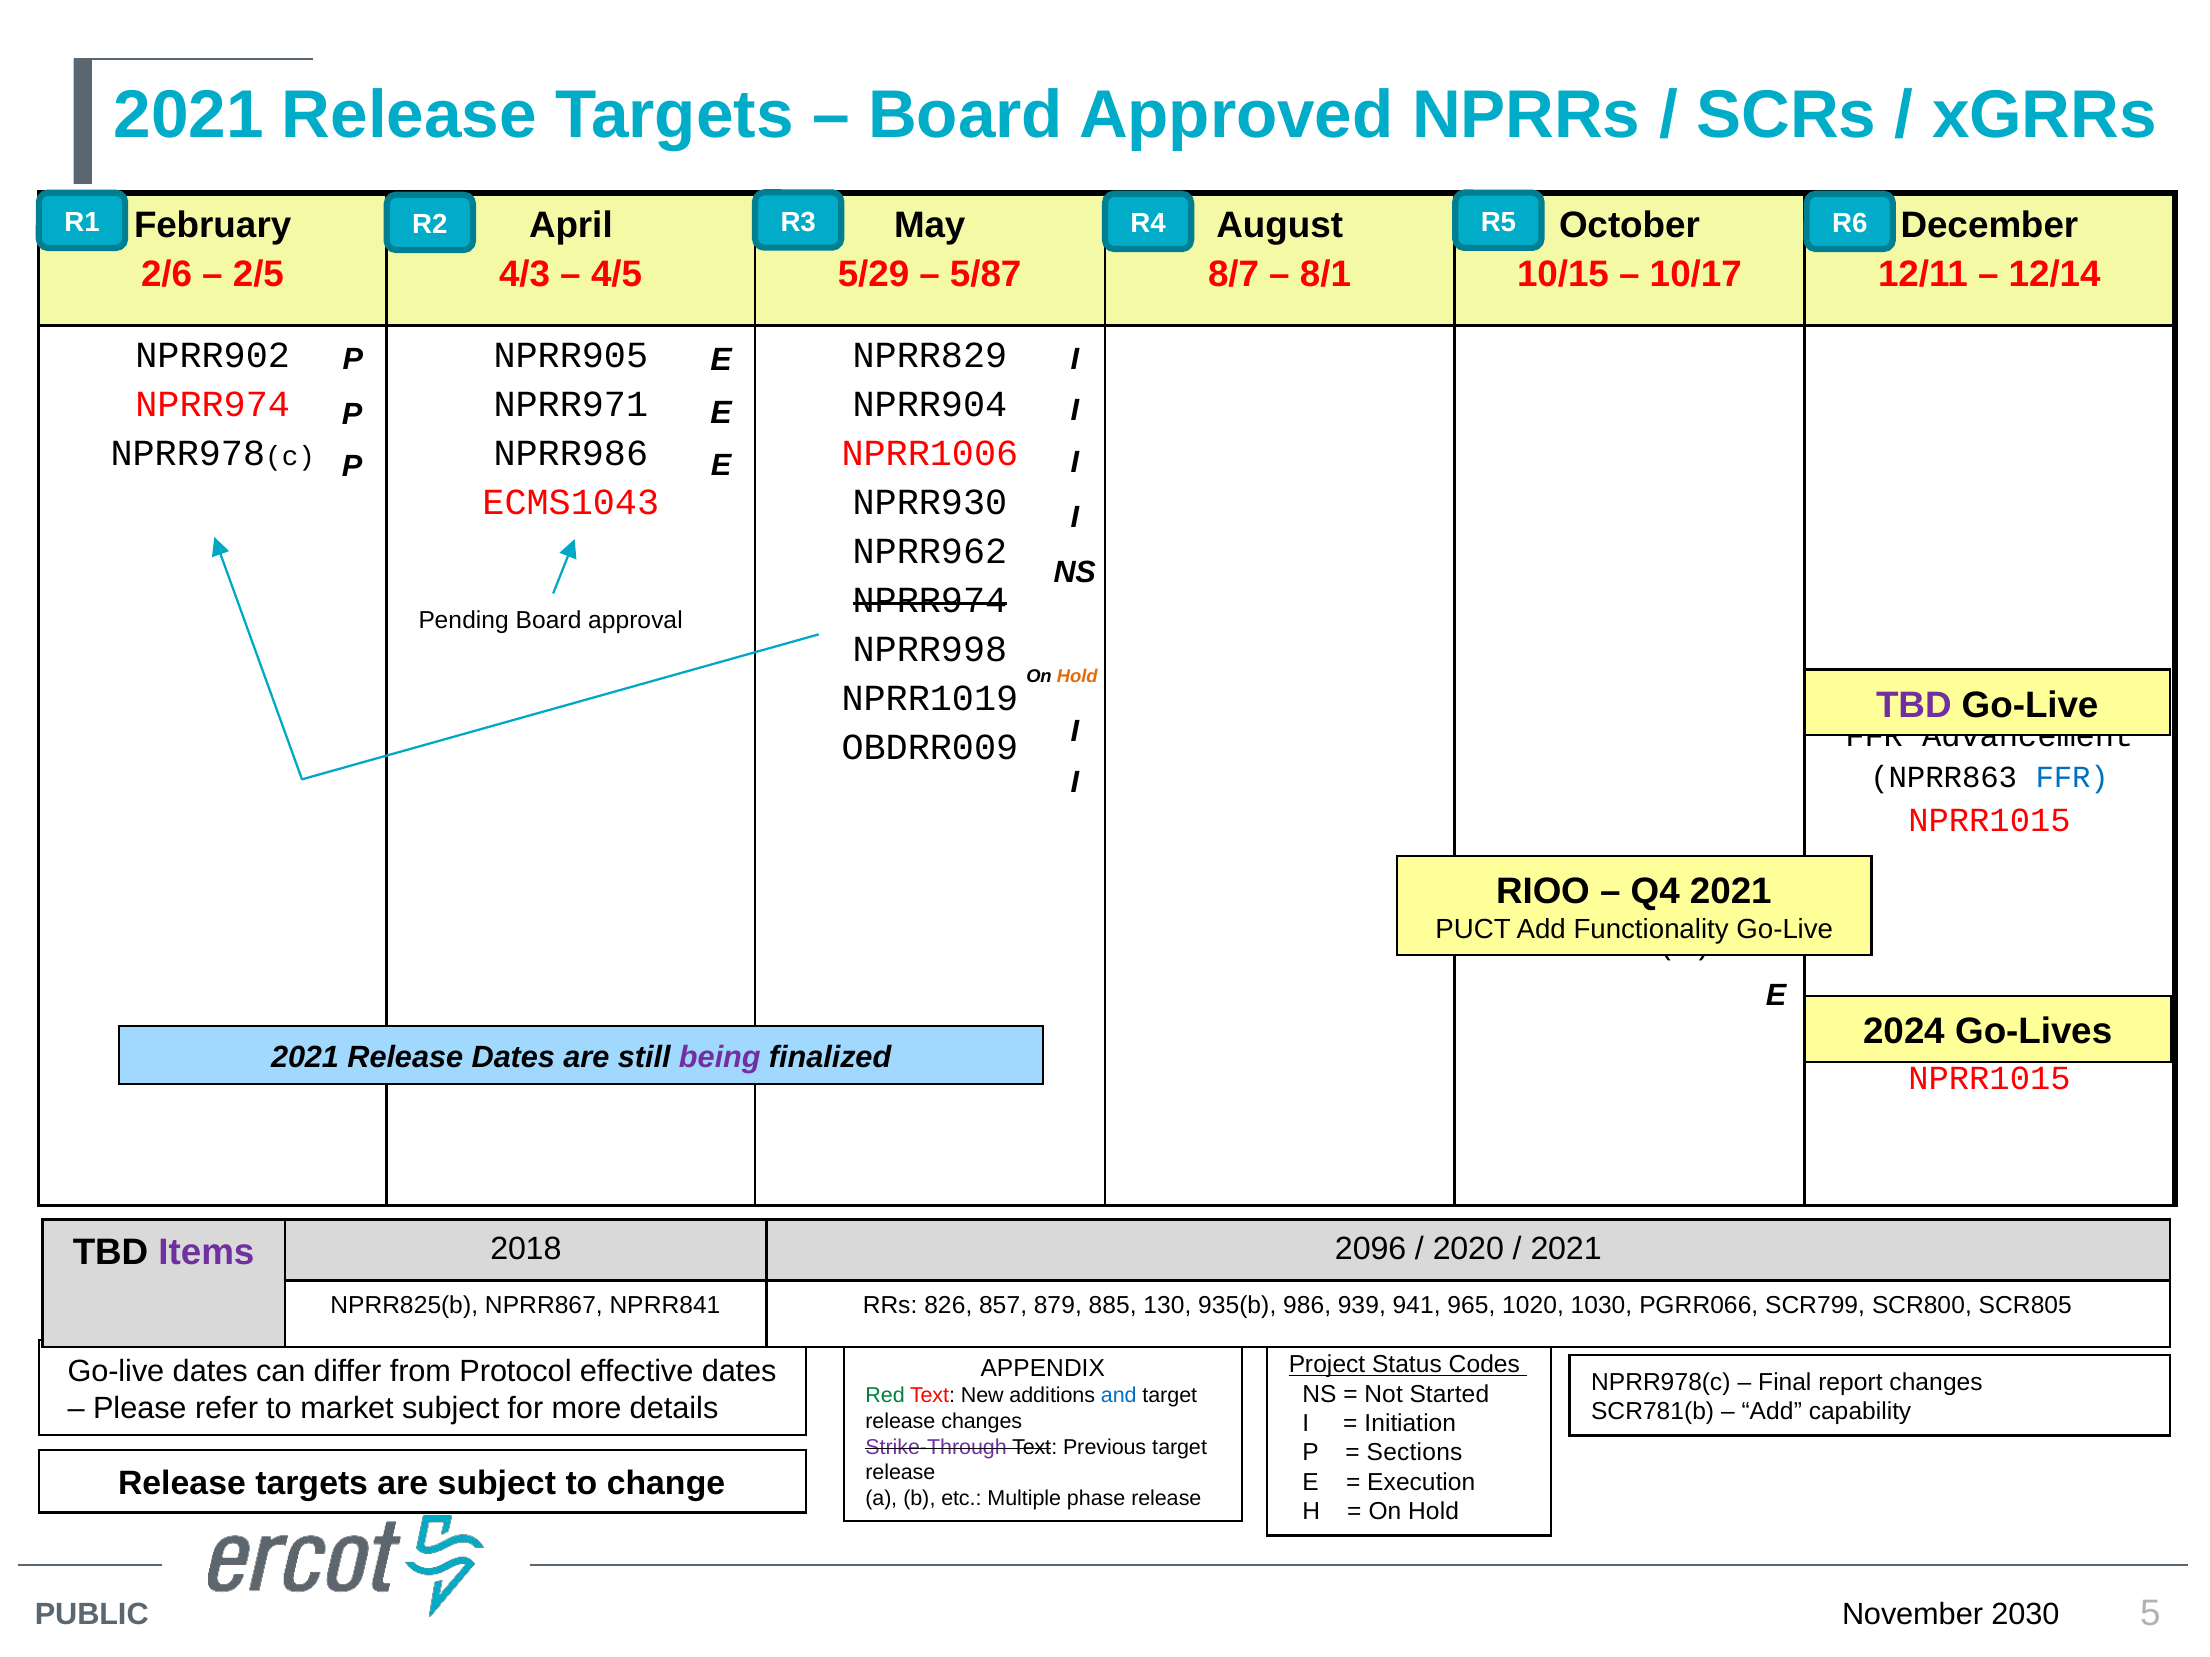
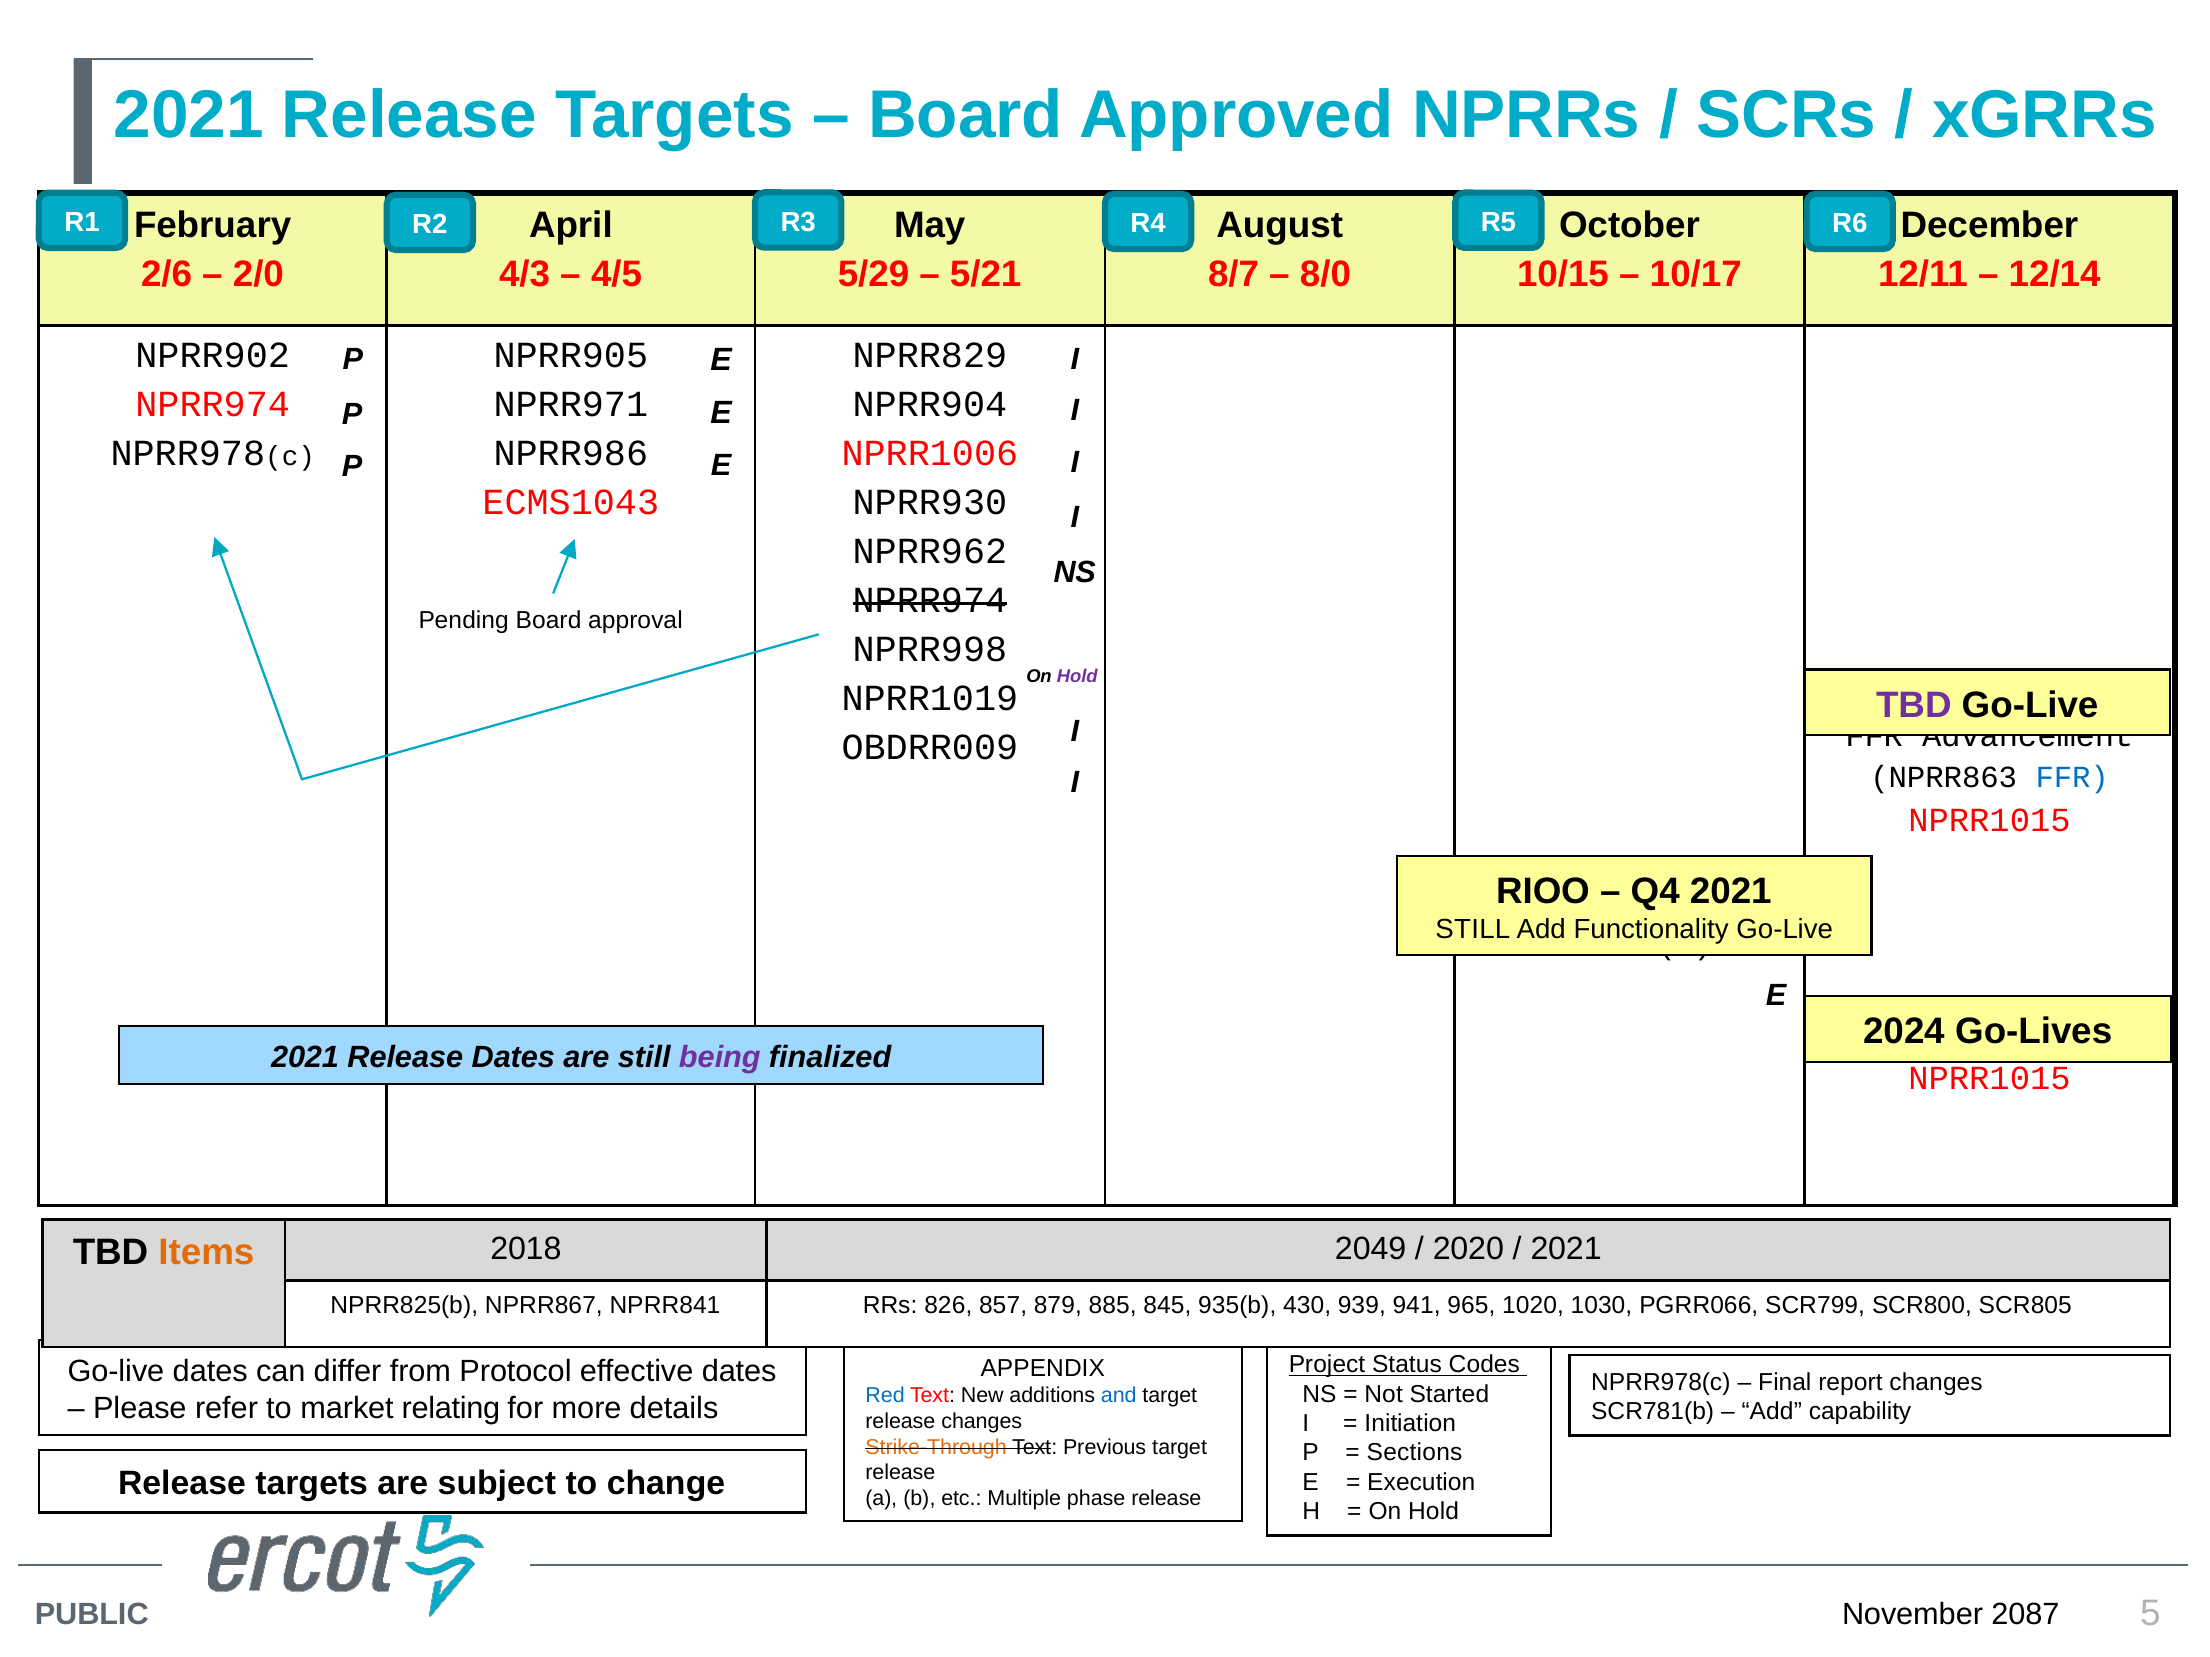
2/5: 2/5 -> 2/0
5/87: 5/87 -> 5/21
8/1: 8/1 -> 8/0
Hold at (1077, 677) colour: orange -> purple
PUCT at (1473, 930): PUCT -> STILL
Items colour: purple -> orange
2096: 2096 -> 2049
130: 130 -> 845
986: 986 -> 430
Red colour: green -> blue
market subject: subject -> relating
Strike-Through colour: purple -> orange
2030: 2030 -> 2087
